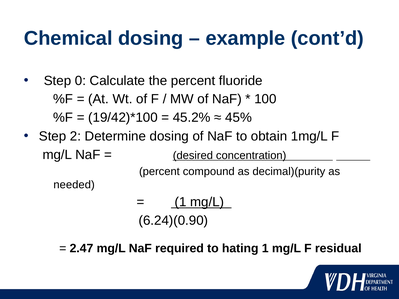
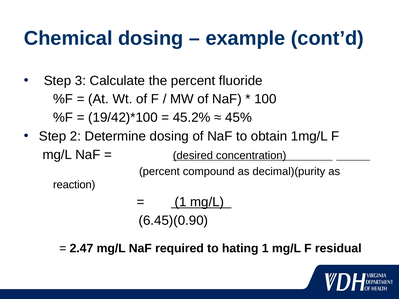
0: 0 -> 3
needed: needed -> reaction
6.24)(0.90: 6.24)(0.90 -> 6.45)(0.90
